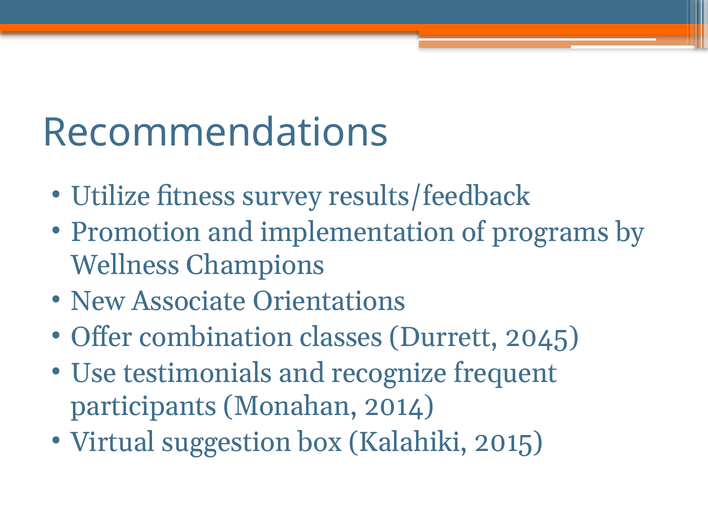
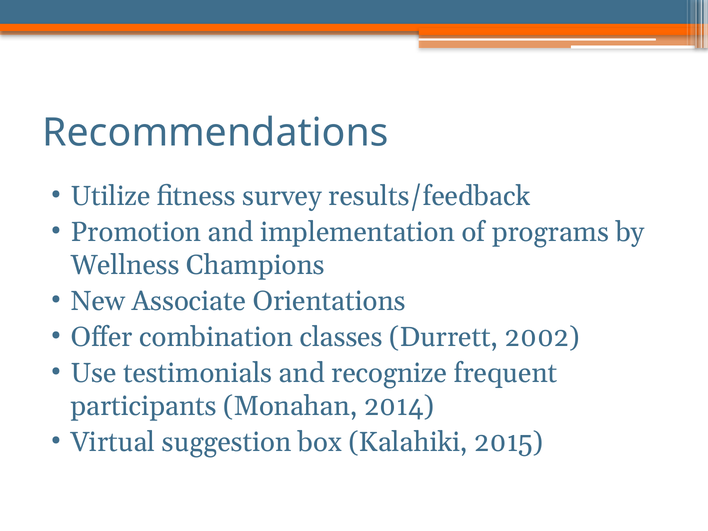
2045: 2045 -> 2002
